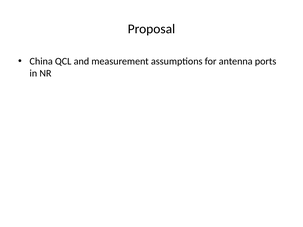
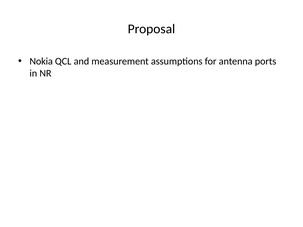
China: China -> Nokia
